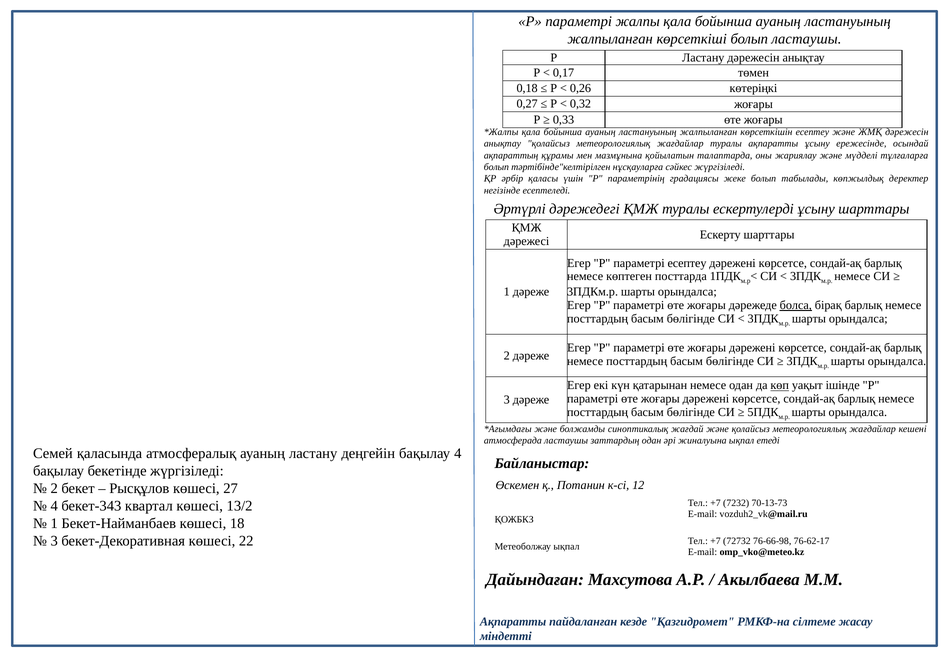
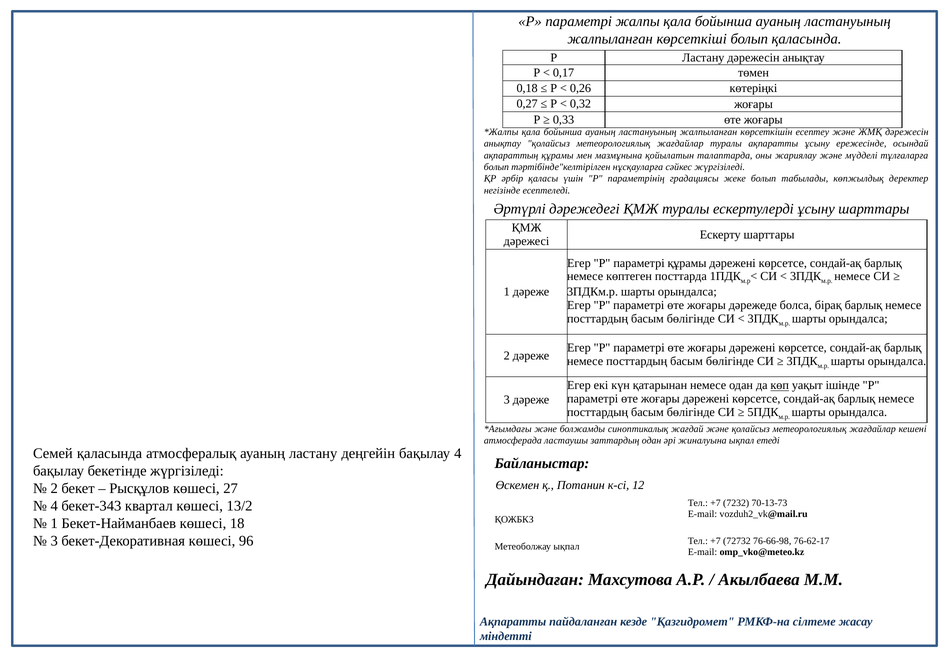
болып ластаушы: ластаушы -> қаласында
параметрі есептеу: есептеу -> құрамы
болса underline: present -> none
22: 22 -> 96
